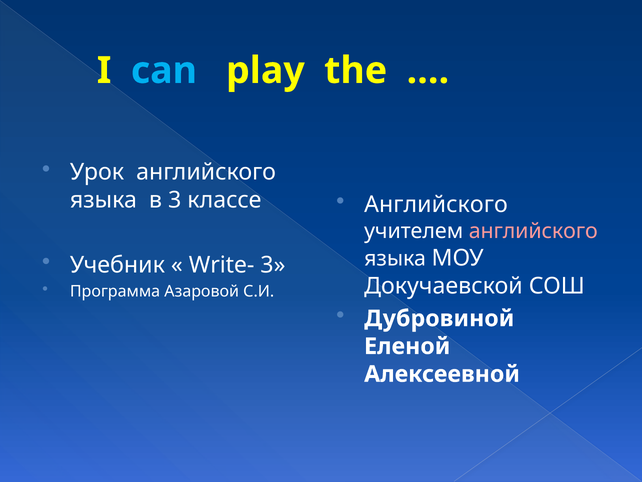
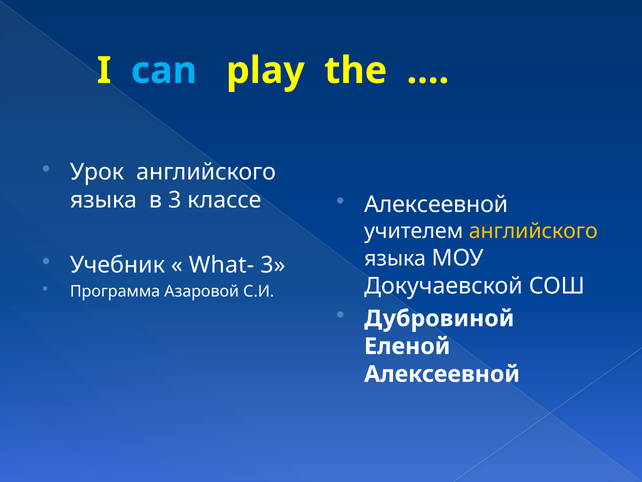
Английского at (436, 204): Английского -> Алексеевной
английского at (533, 231) colour: pink -> yellow
Write-: Write- -> What-
